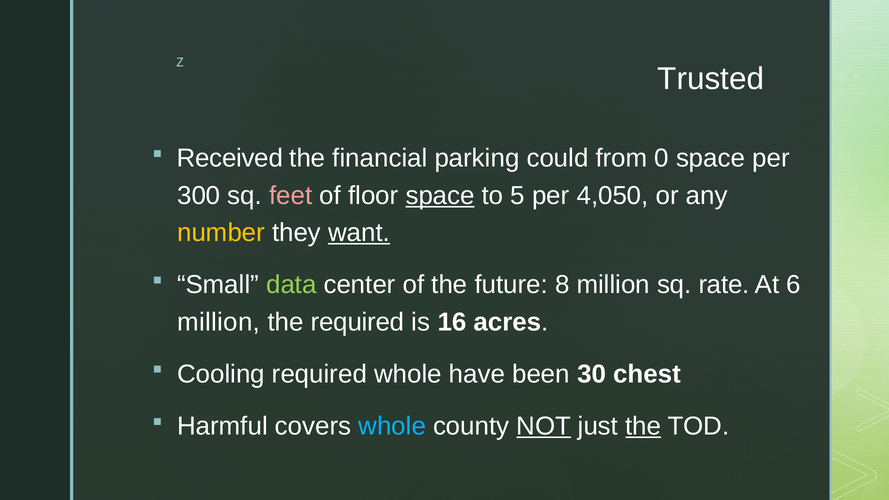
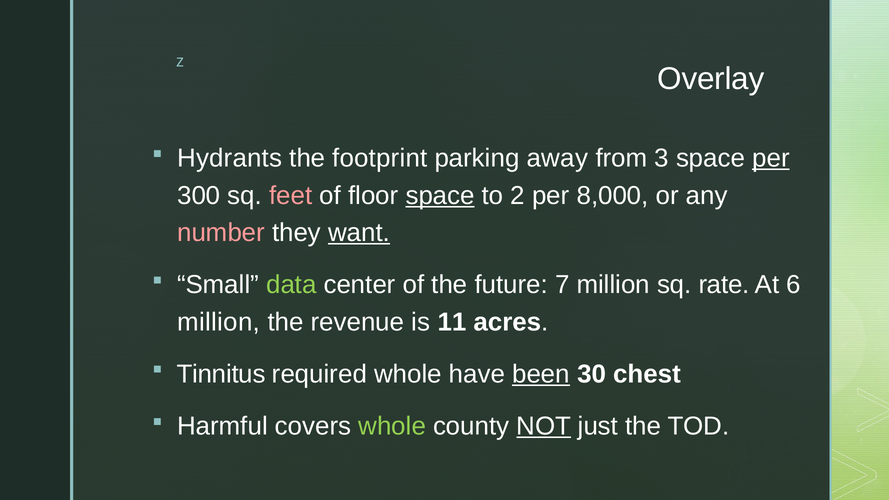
Trusted: Trusted -> Overlay
Received: Received -> Hydrants
financial: financial -> footprint
could: could -> away
0: 0 -> 3
per at (771, 158) underline: none -> present
5: 5 -> 2
4,050: 4,050 -> 8,000
number colour: yellow -> pink
8: 8 -> 7
the required: required -> revenue
16: 16 -> 11
Cooling: Cooling -> Tinnitus
been underline: none -> present
whole at (392, 426) colour: light blue -> light green
the at (643, 426) underline: present -> none
